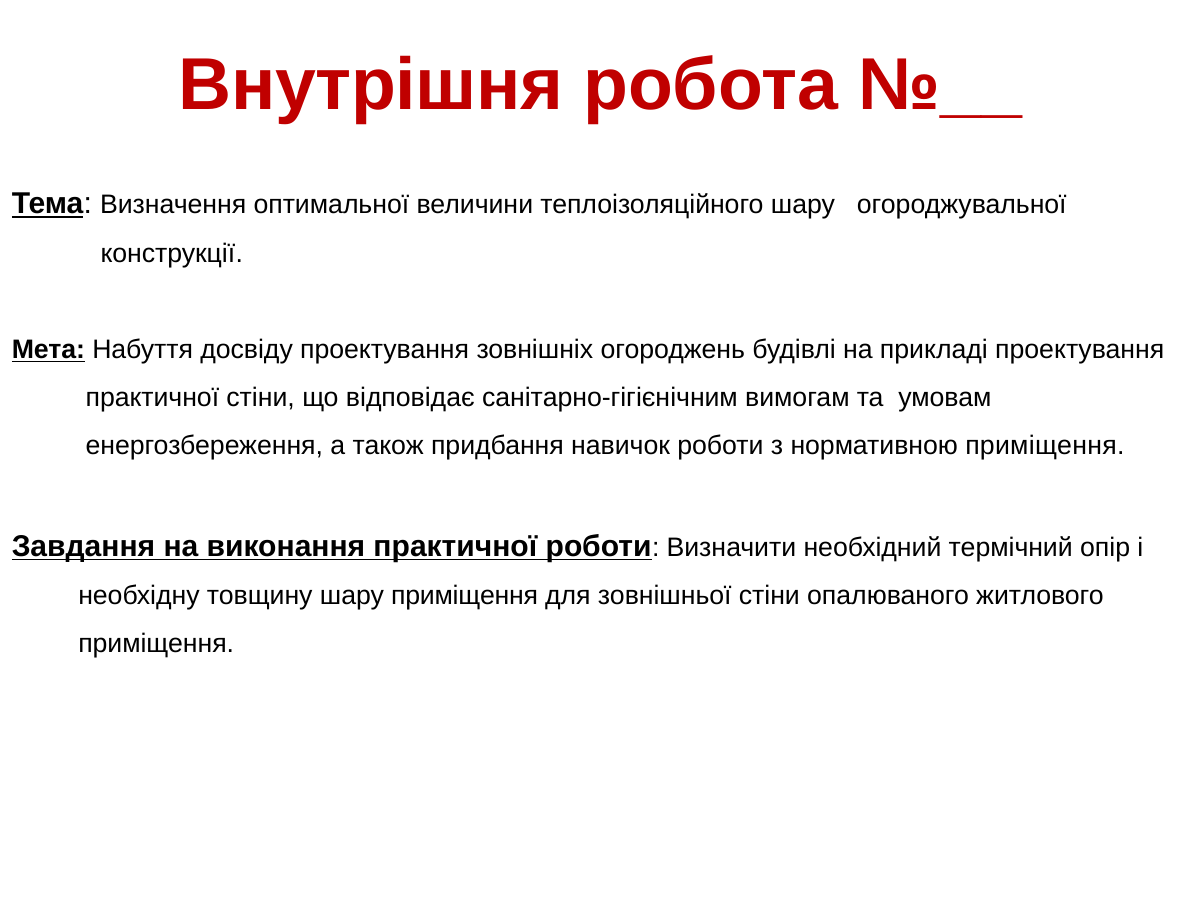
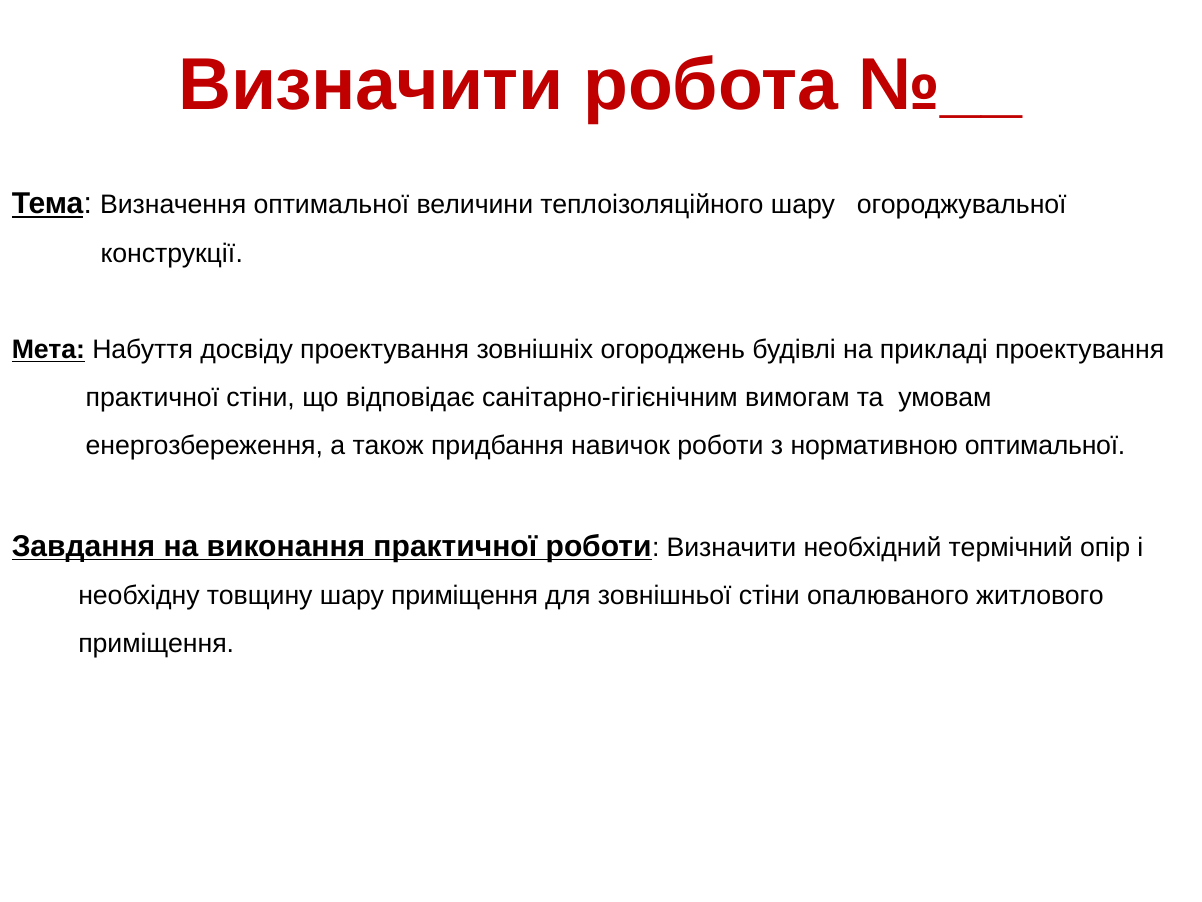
Внутрішня at (371, 85): Внутрішня -> Визначити
нормативною приміщення: приміщення -> оптимальної
